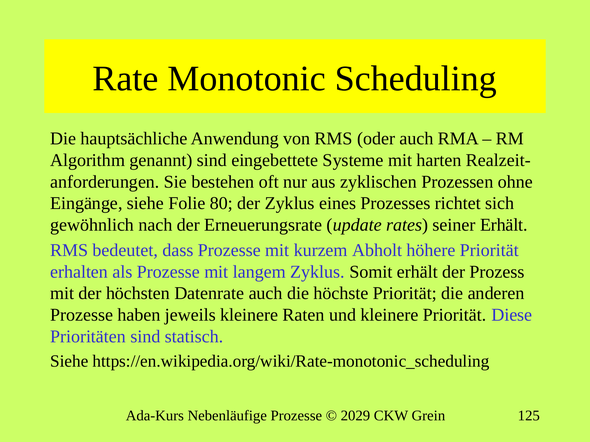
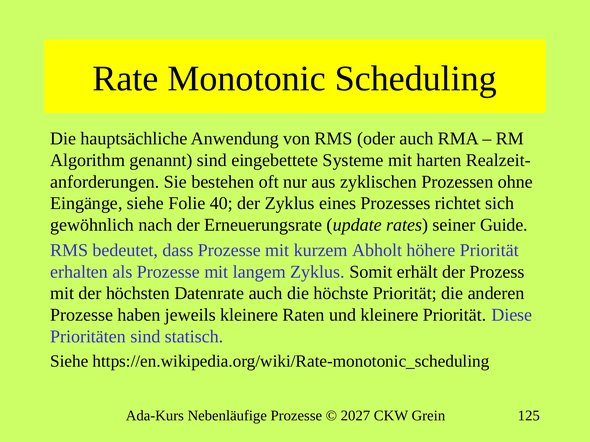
80: 80 -> 40
seiner Erhält: Erhält -> Guide
2029: 2029 -> 2027
